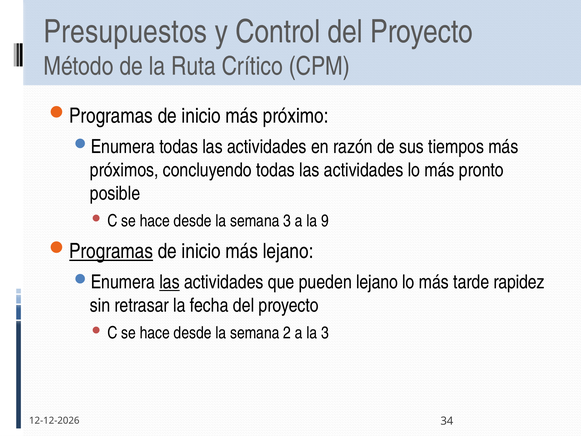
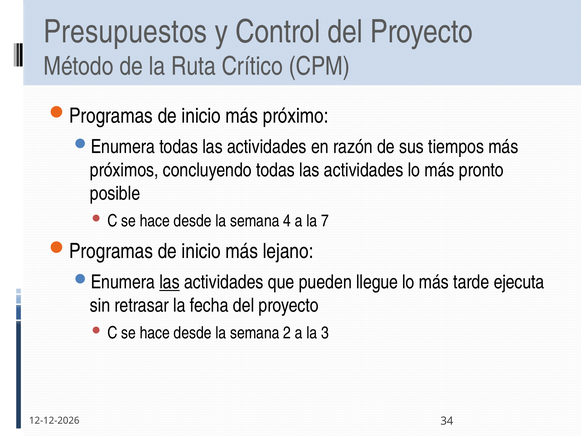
semana 3: 3 -> 4
9: 9 -> 7
Programas at (111, 251) underline: present -> none
pueden lejano: lejano -> llegue
rapidez: rapidez -> ejecuta
